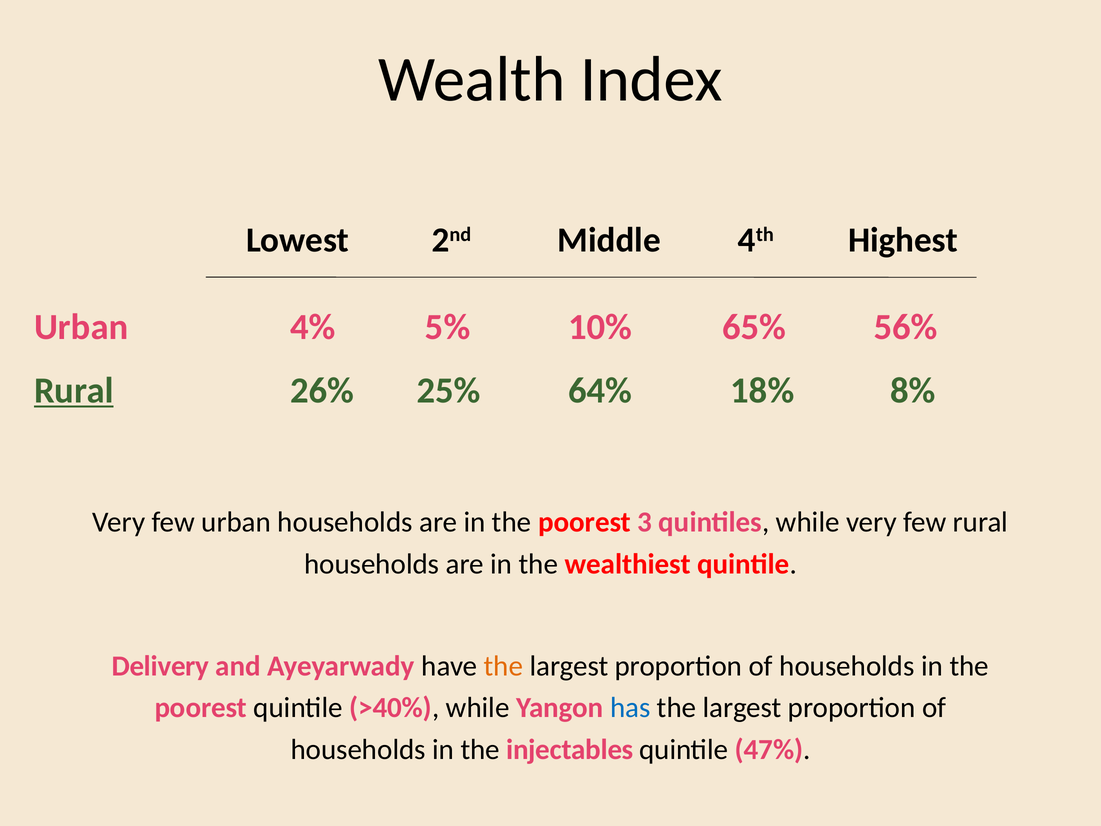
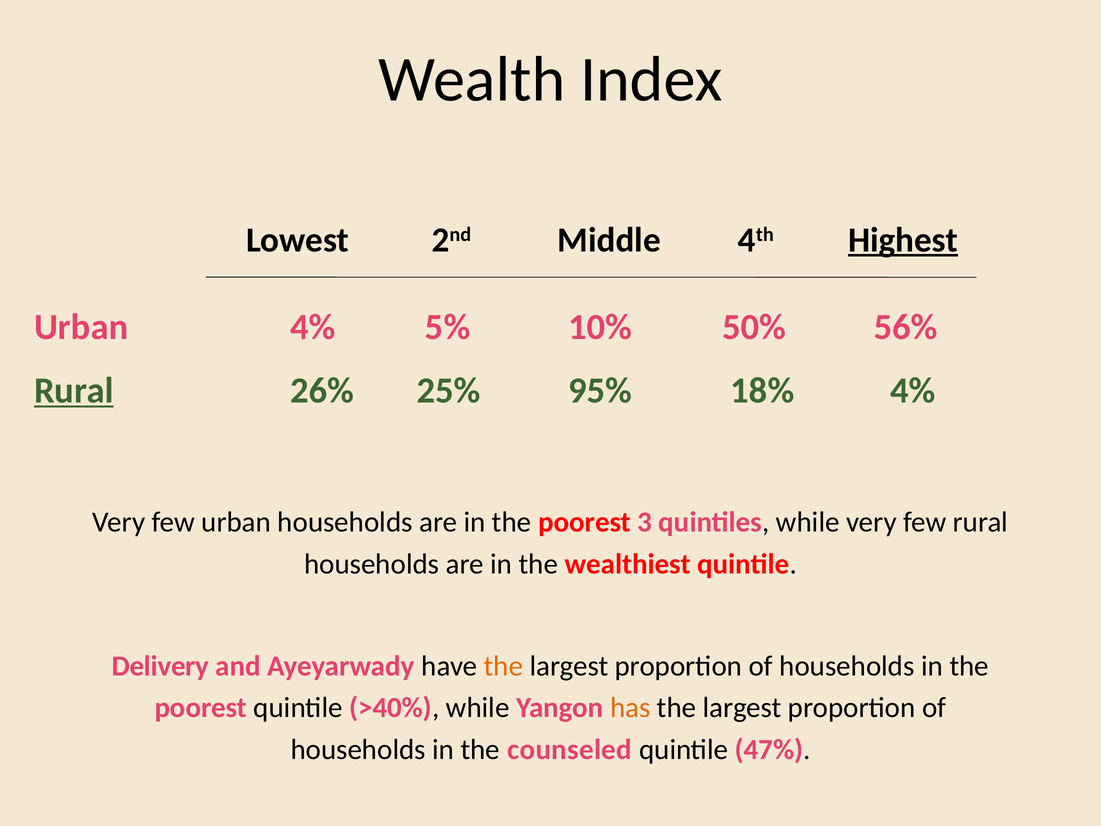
Highest underline: none -> present
65%: 65% -> 50%
64%: 64% -> 95%
18% 8%: 8% -> 4%
has colour: blue -> orange
injectables: injectables -> counseled
